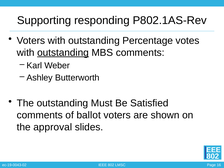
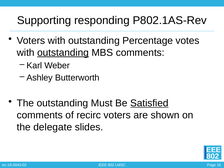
Satisfied underline: none -> present
ballot: ballot -> recirc
approval: approval -> delegate
